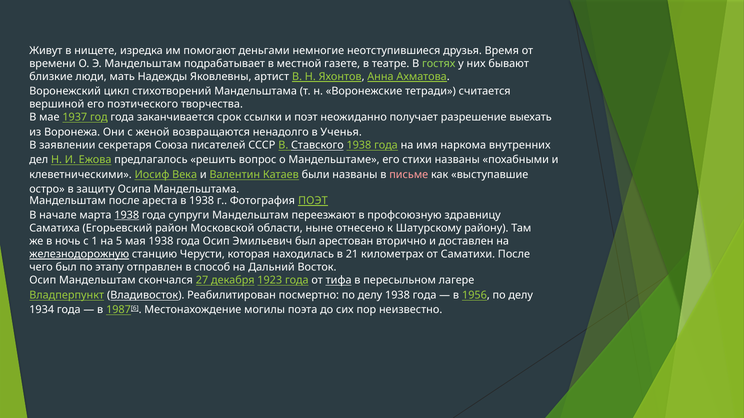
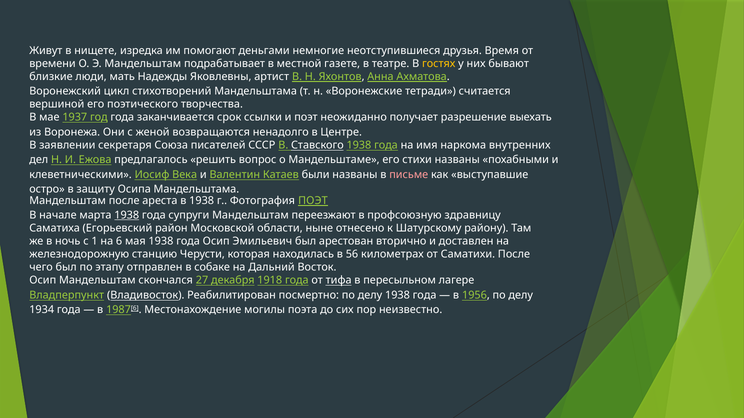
гостях colour: light green -> yellow
Ученья: Ученья -> Центре
5: 5 -> 6
железнодорожную underline: present -> none
21: 21 -> 56
способ: способ -> собаке
1923: 1923 -> 1918
